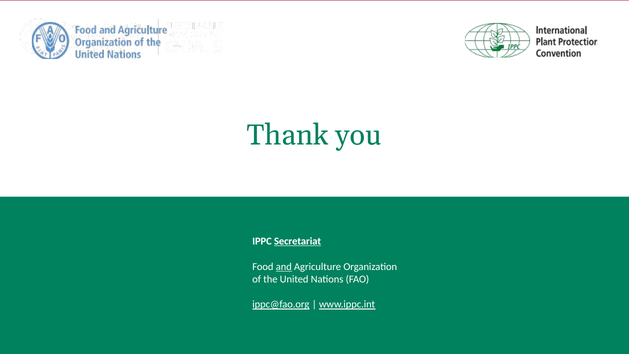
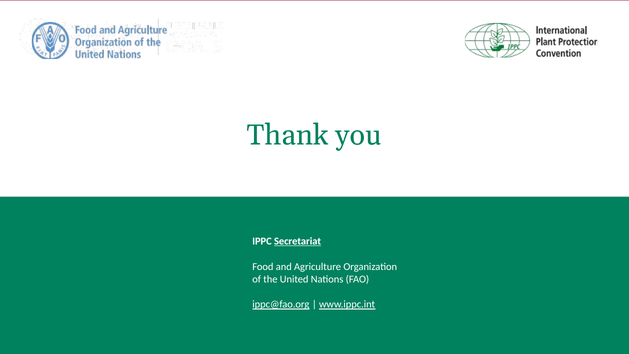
and underline: present -> none
